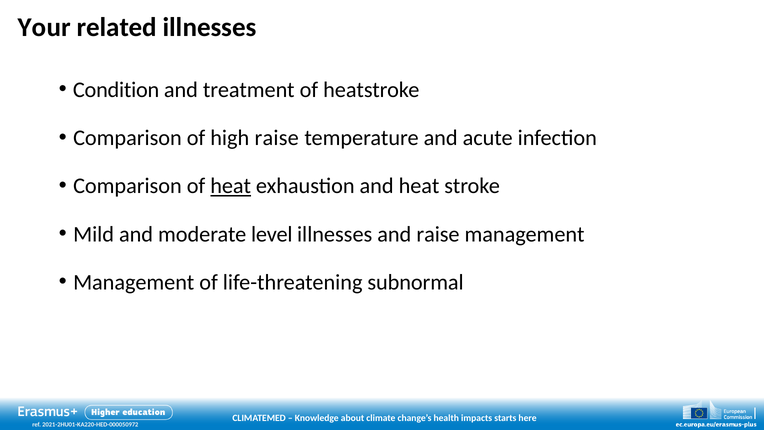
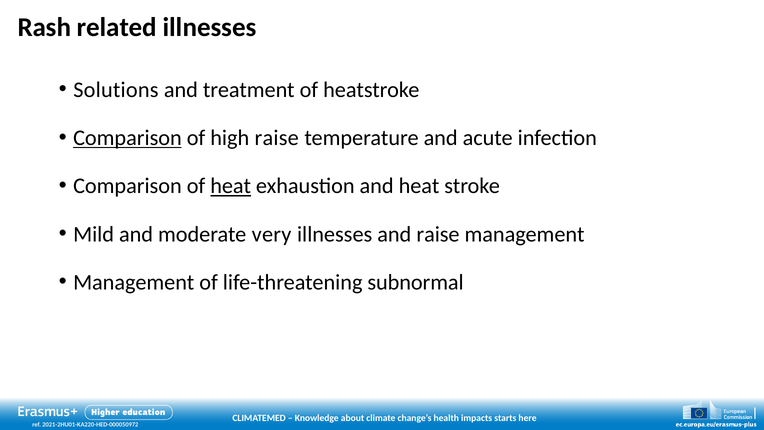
Your: Your -> Rash
Condition: Condition -> Solutions
Comparison at (127, 138) underline: none -> present
level: level -> very
